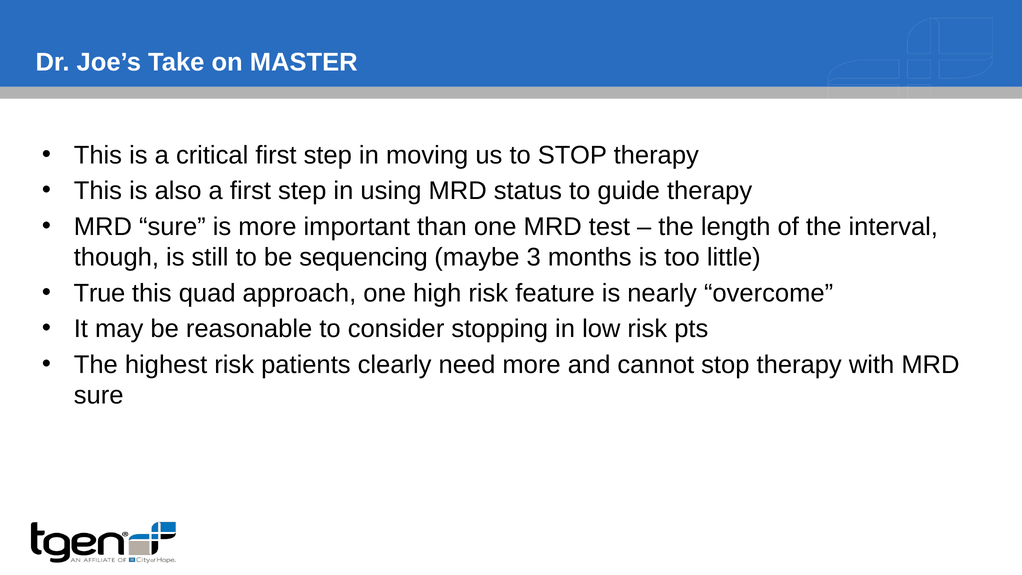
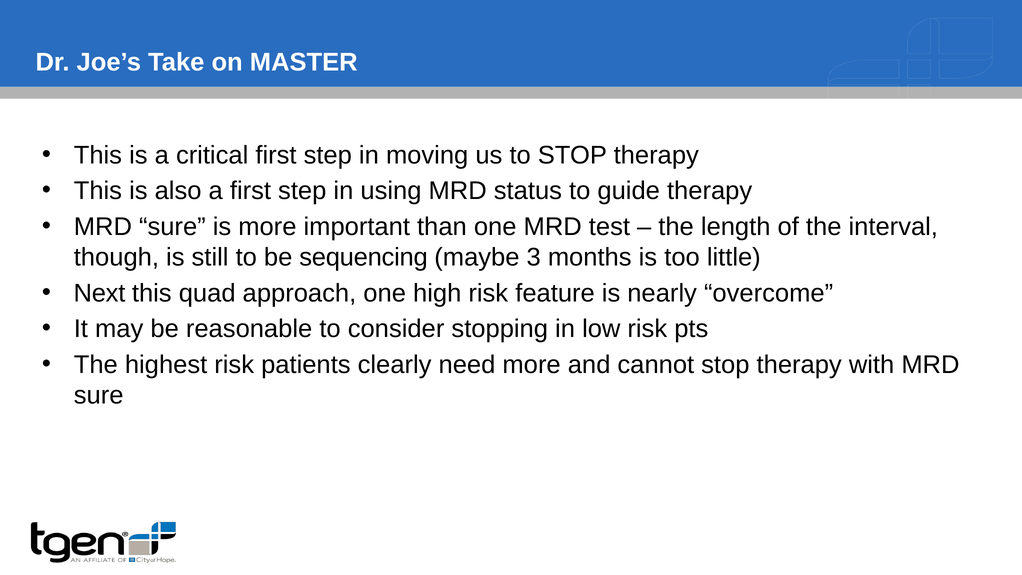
True: True -> Next
